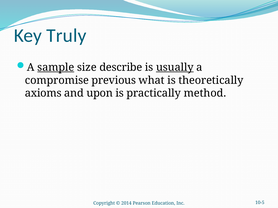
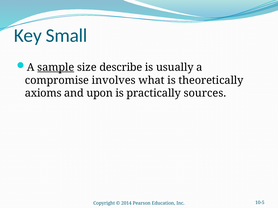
Truly: Truly -> Small
usually underline: present -> none
previous: previous -> involves
method: method -> sources
